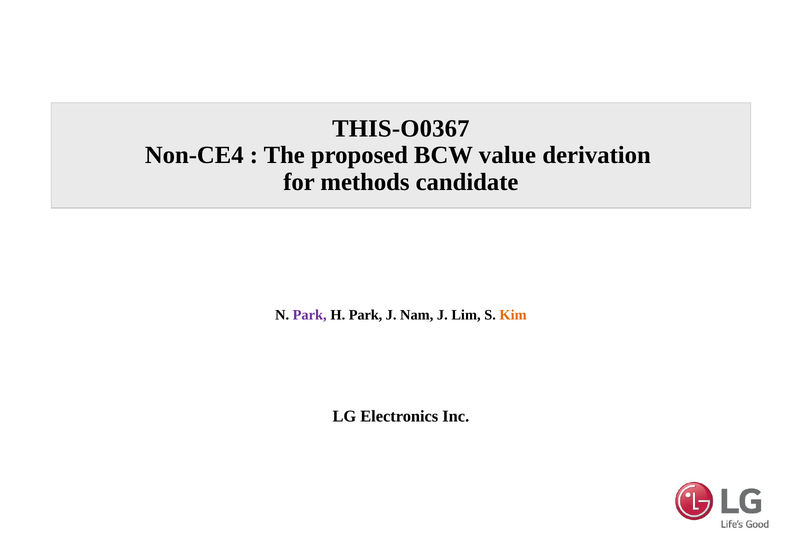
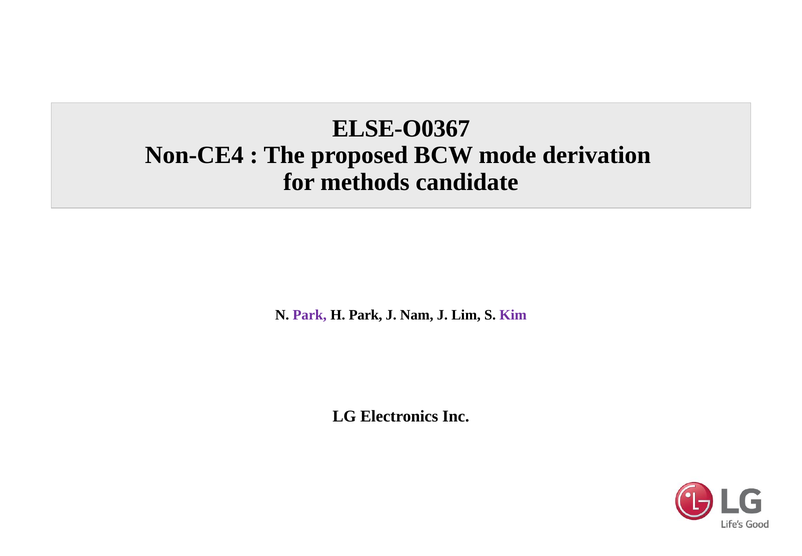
THIS-O0367: THIS-O0367 -> ELSE-O0367
value: value -> mode
Kim colour: orange -> purple
